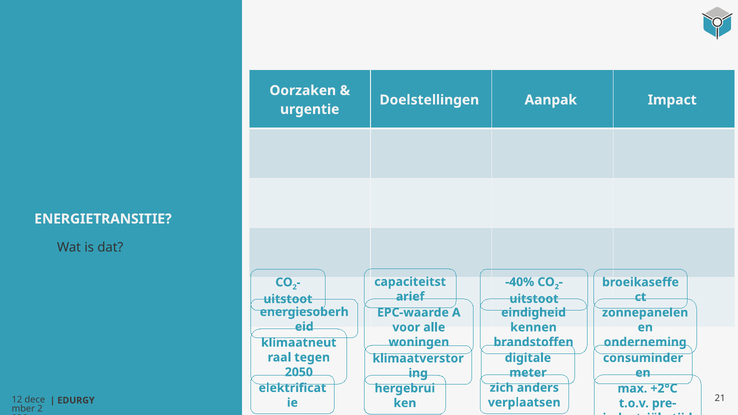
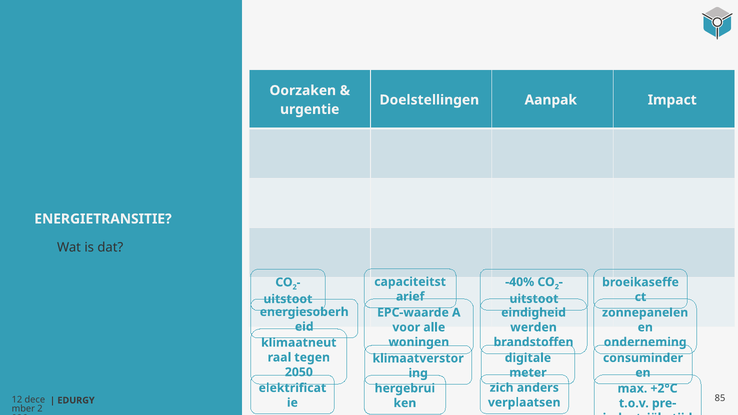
kennen: kennen -> werden
21: 21 -> 85
